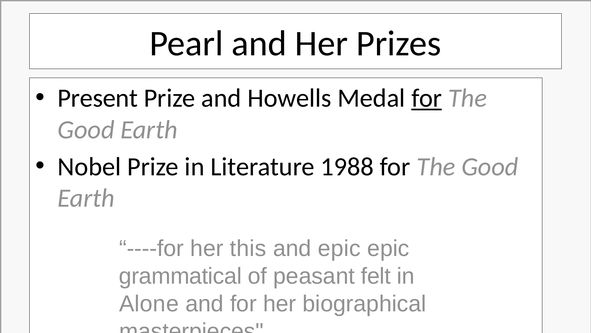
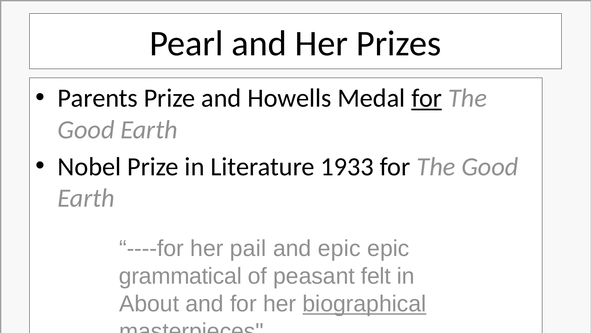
Present: Present -> Parents
1988: 1988 -> 1933
this: this -> pail
Alone: Alone -> About
biographical underline: none -> present
